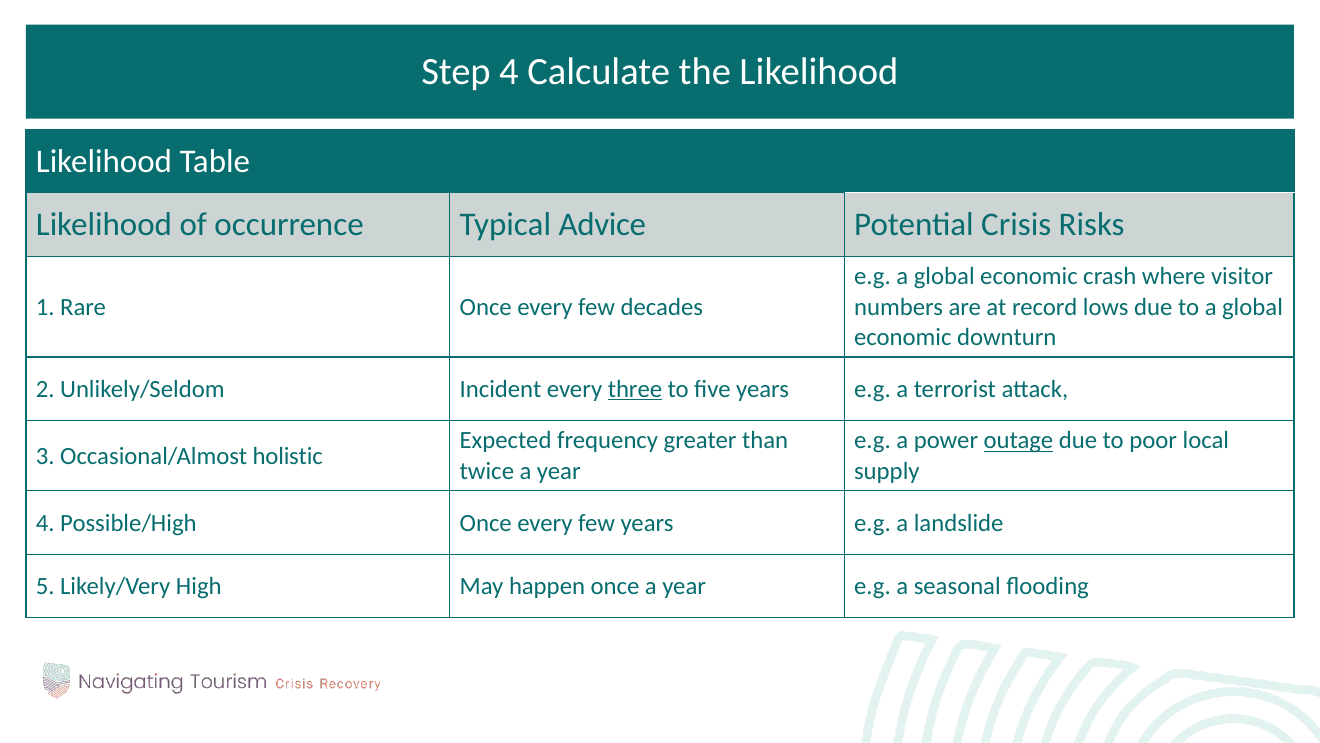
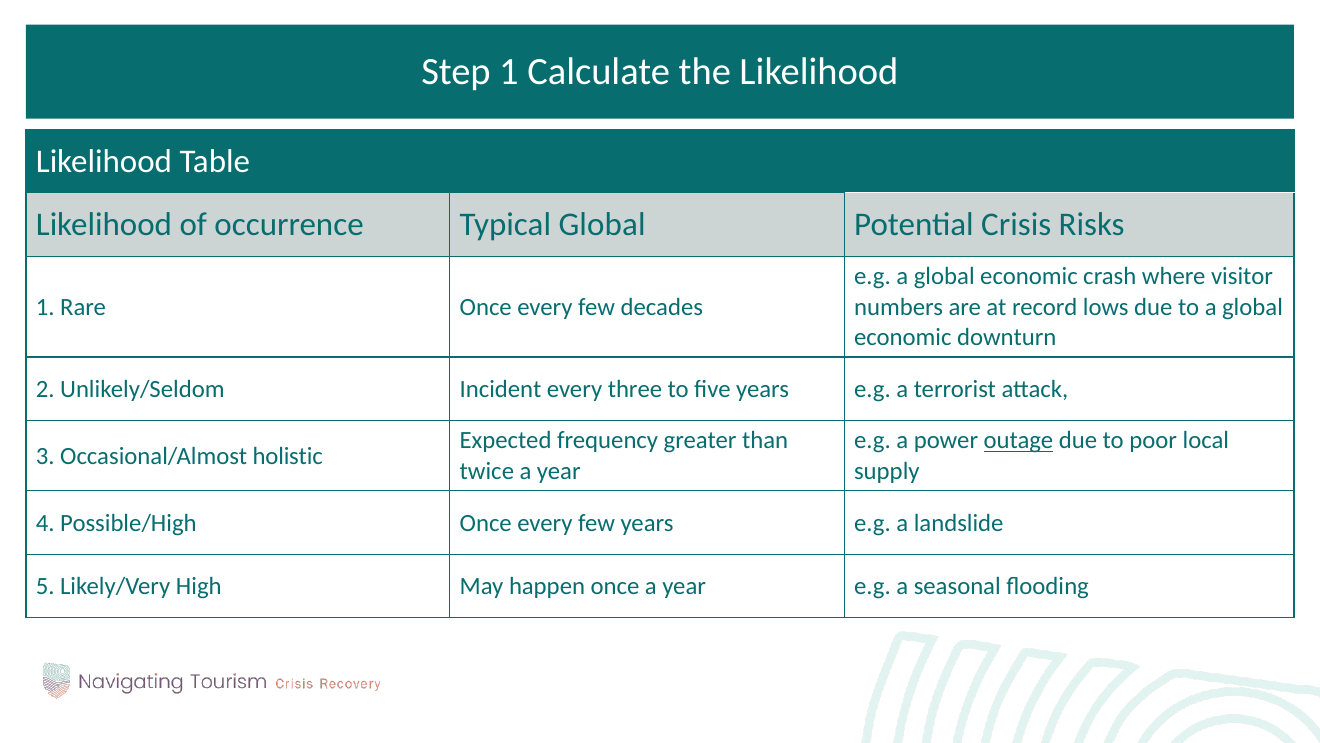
Step 4: 4 -> 1
Typical Advice: Advice -> Global
three underline: present -> none
